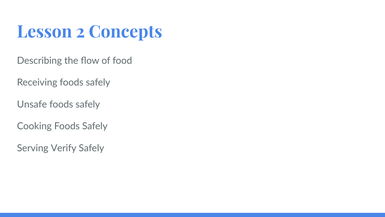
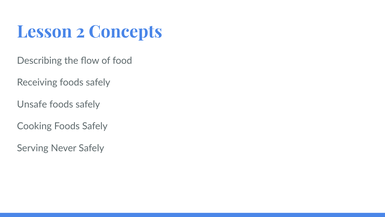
Verify: Verify -> Never
